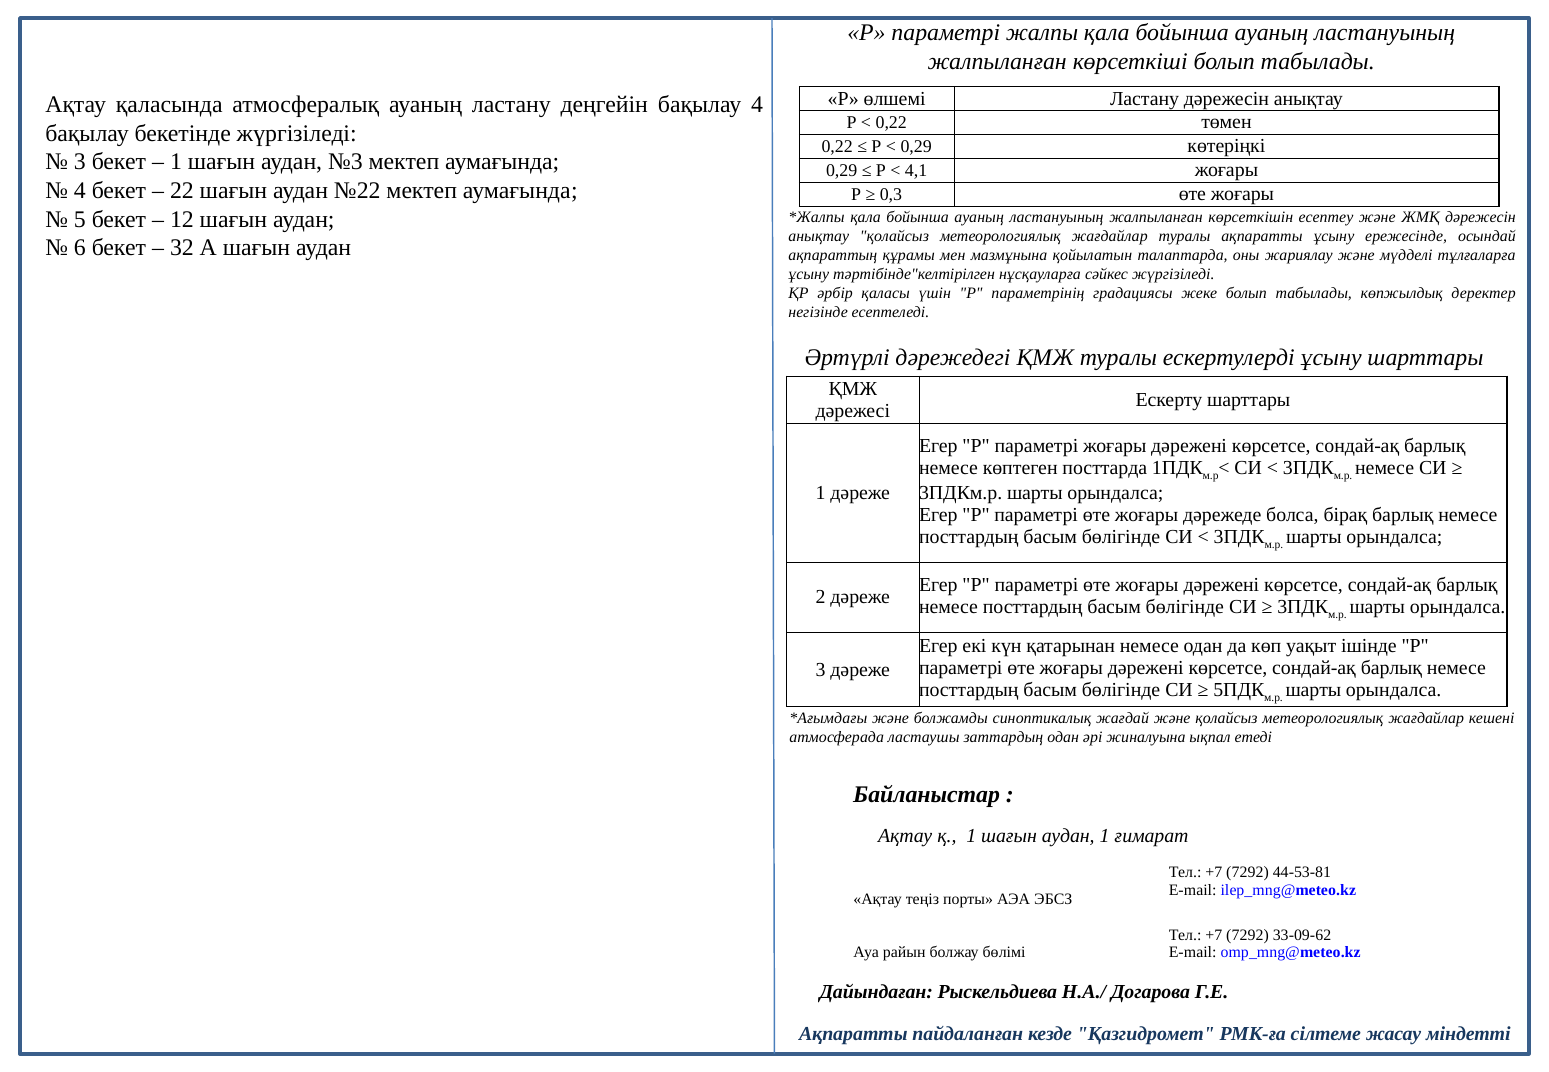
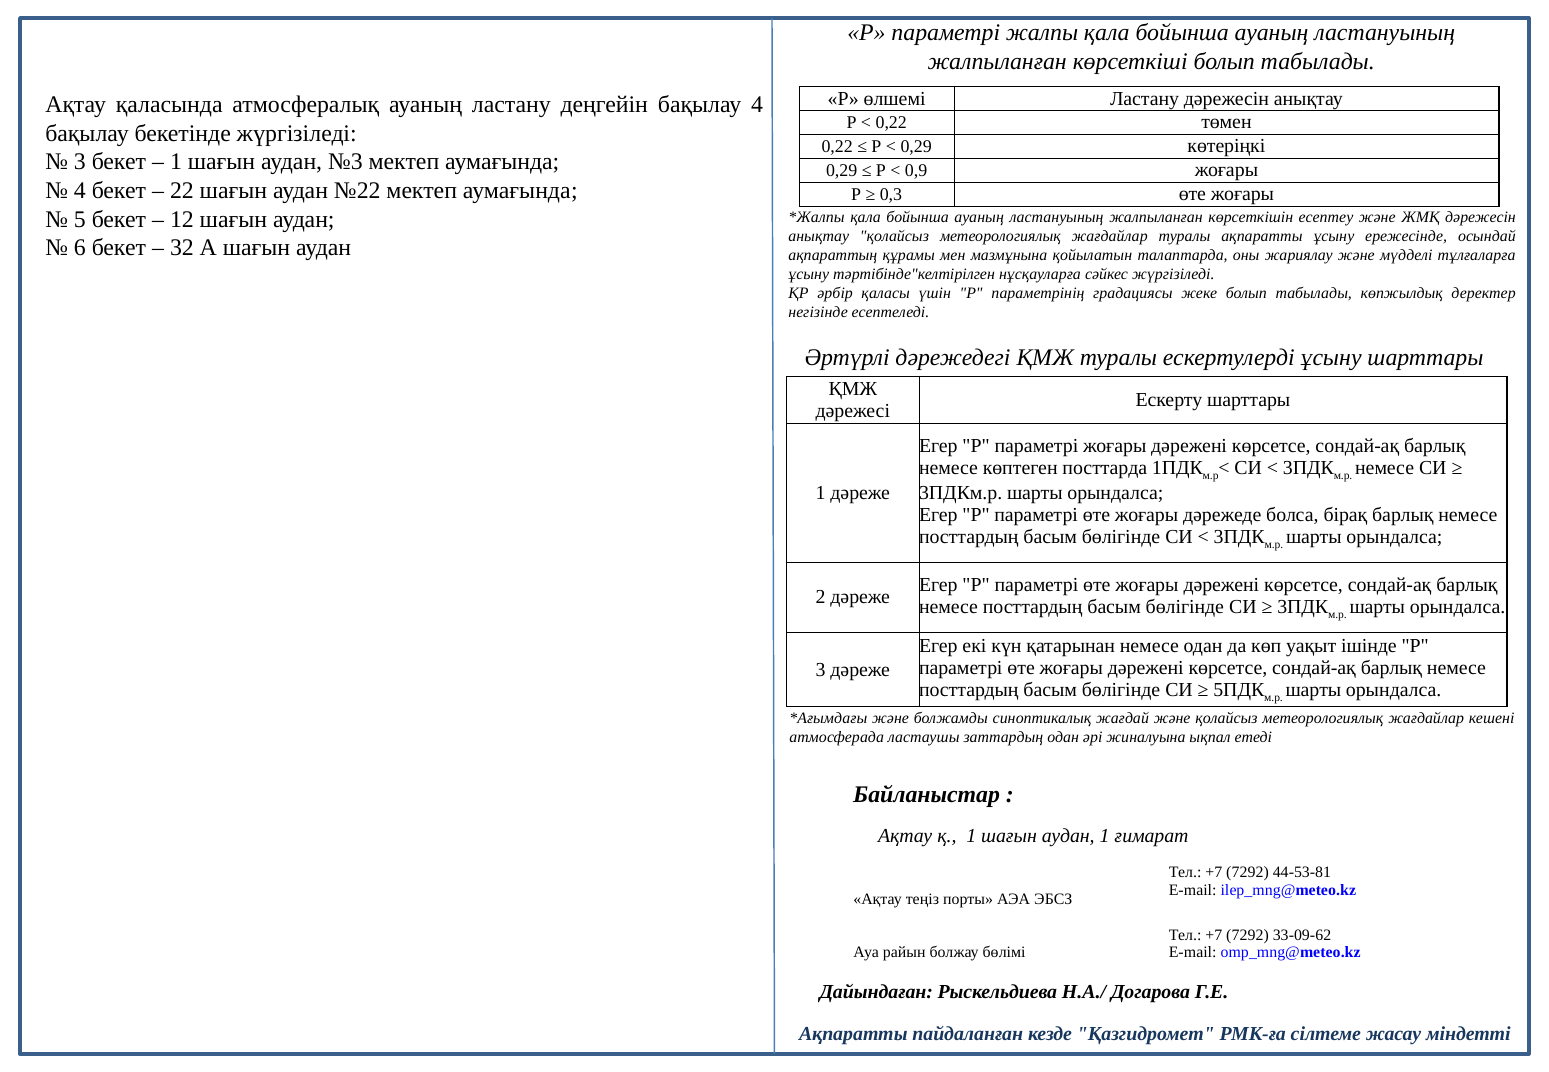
4,1: 4,1 -> 0,9
